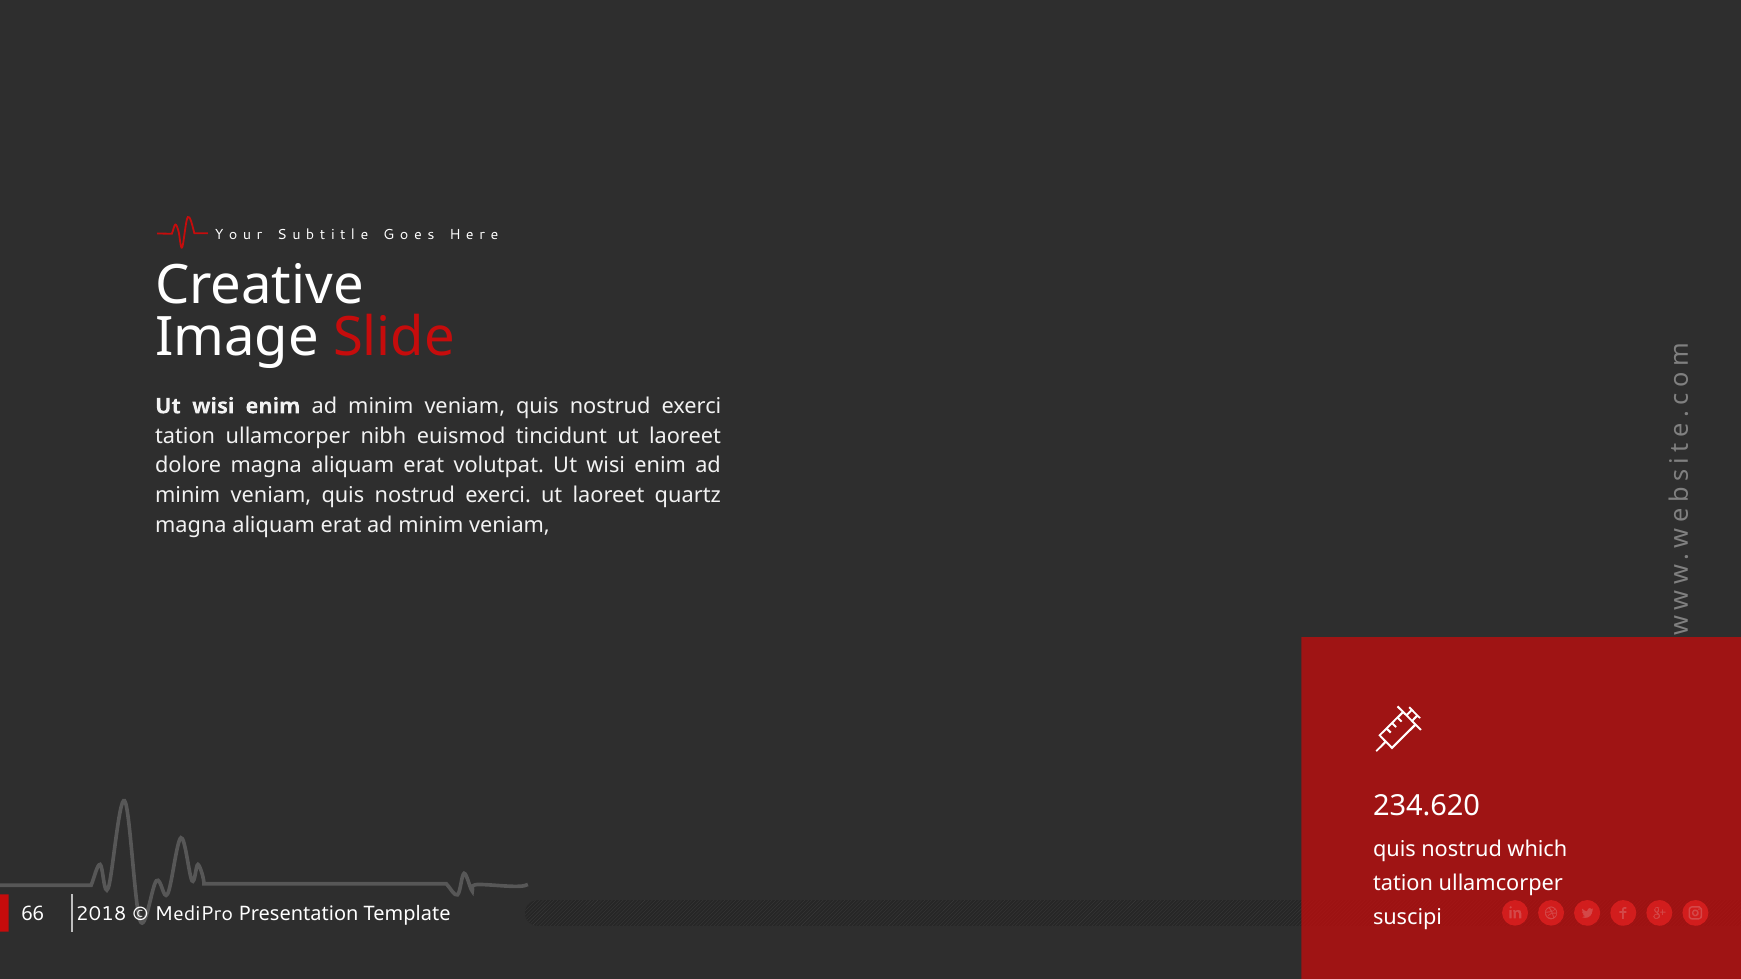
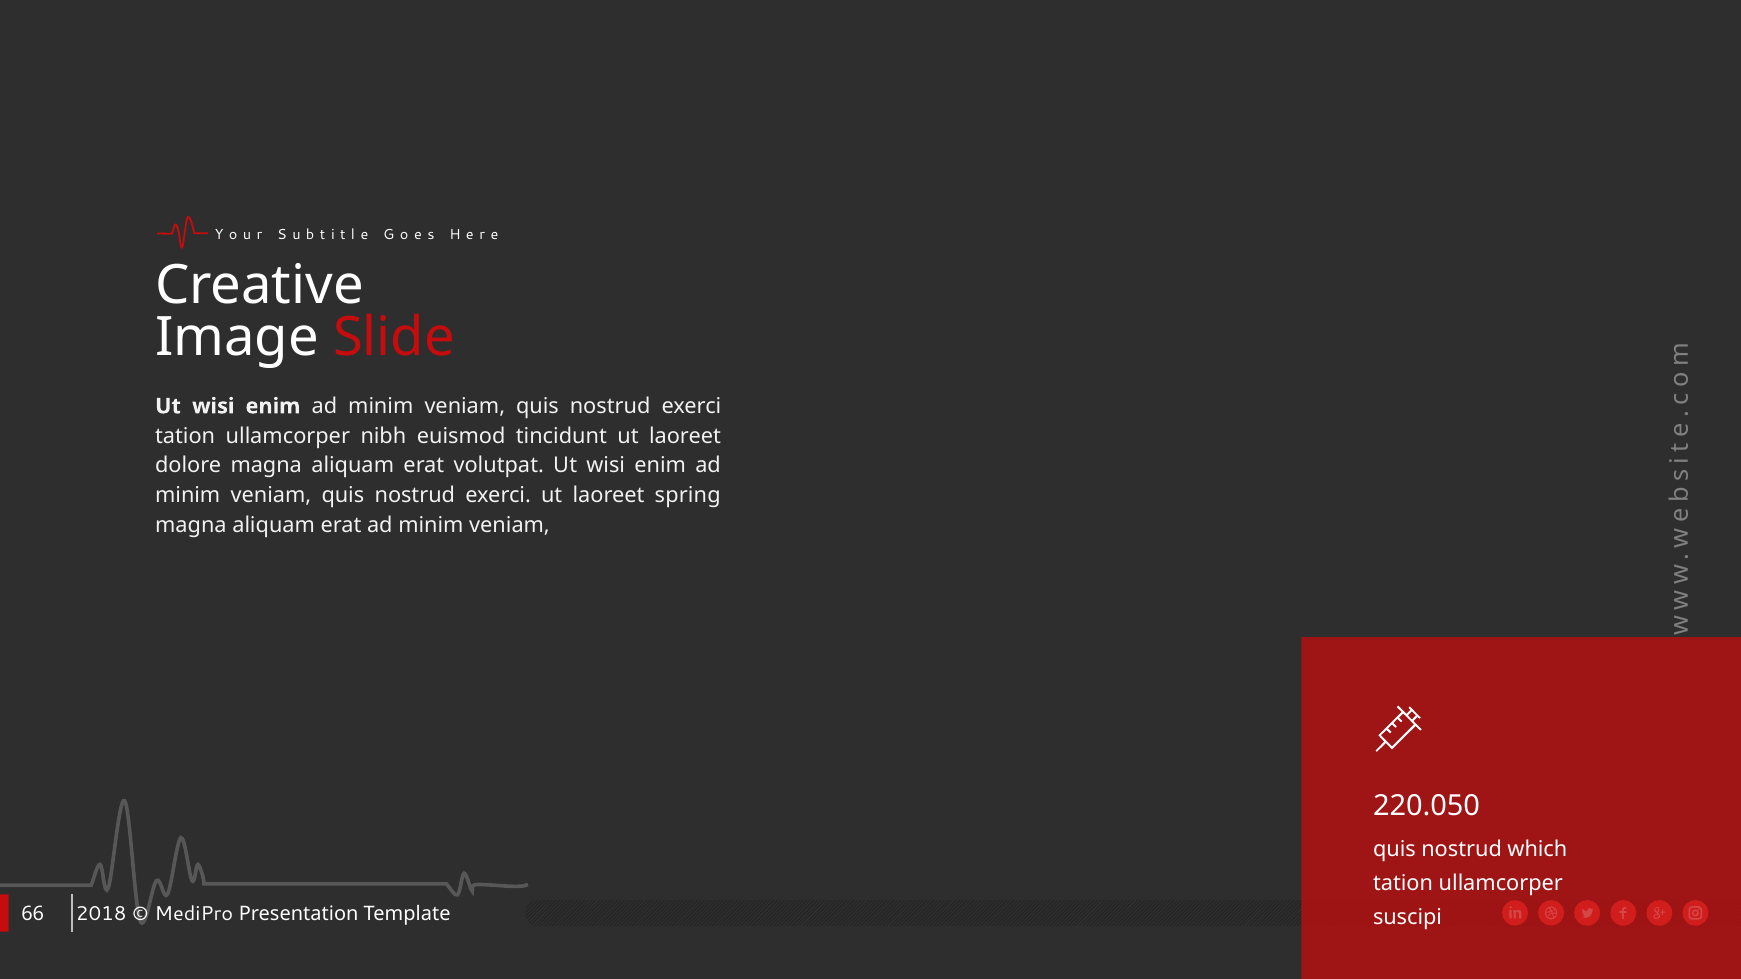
quartz: quartz -> spring
234.620: 234.620 -> 220.050
